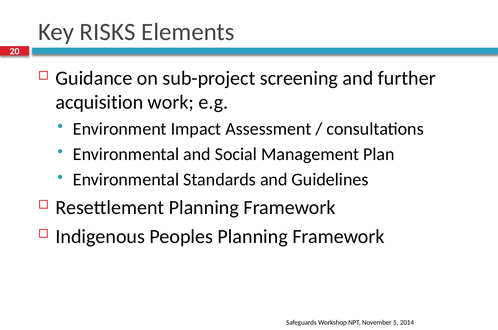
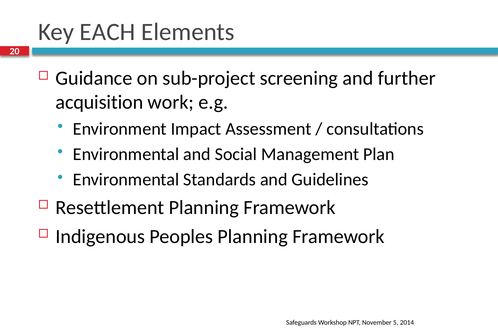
RISKS: RISKS -> EACH
